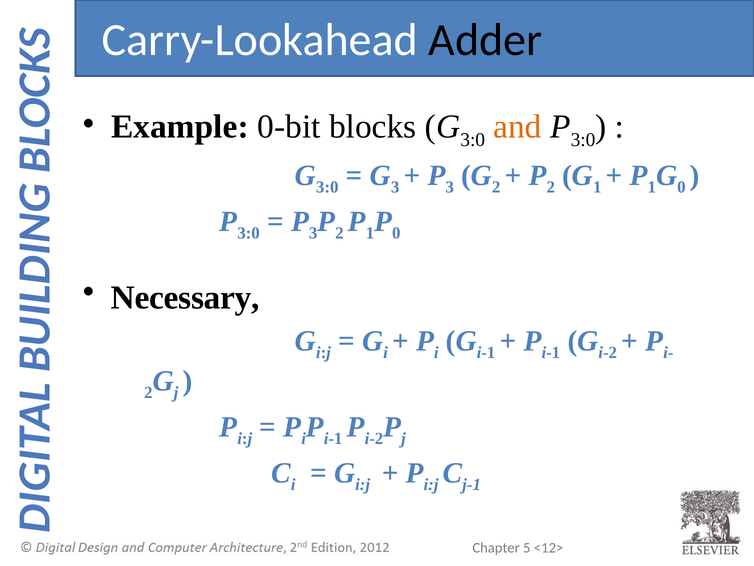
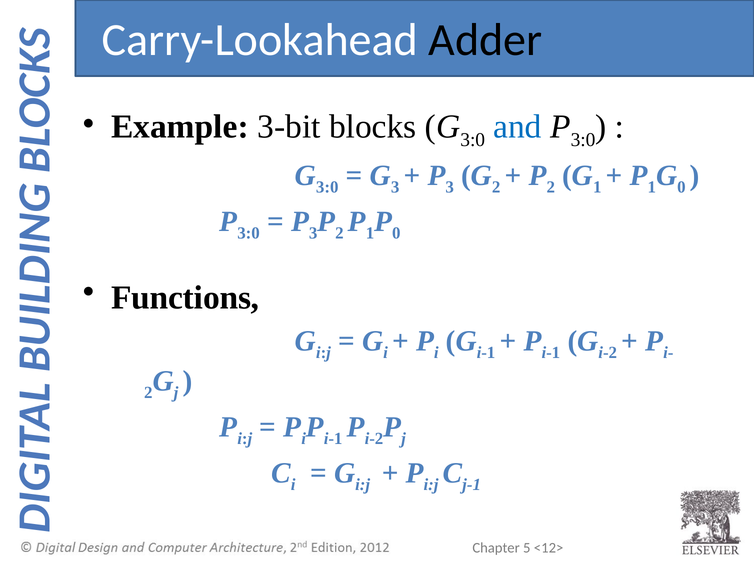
0-bit: 0-bit -> 3-bit
and colour: orange -> blue
Necessary: Necessary -> Functions
